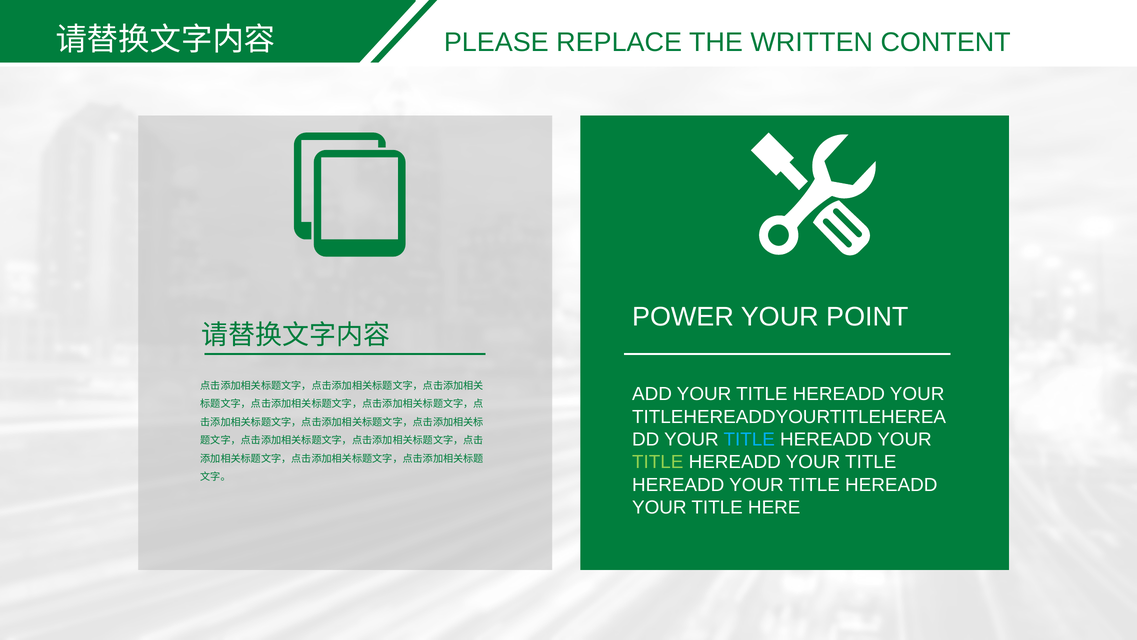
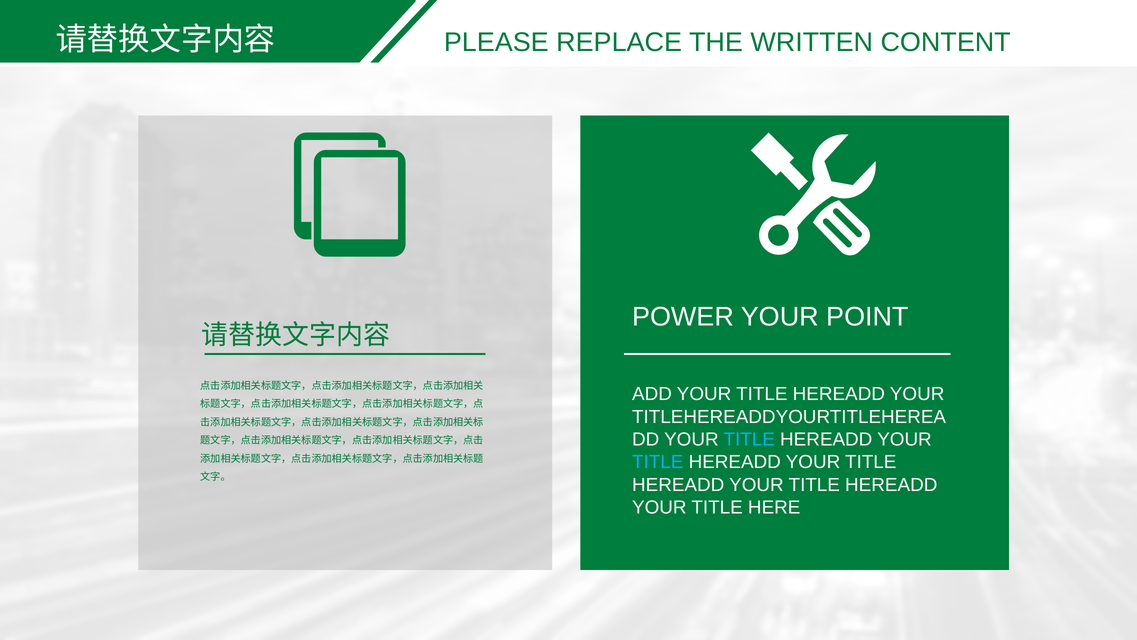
TITLE at (658, 462) colour: light green -> light blue
